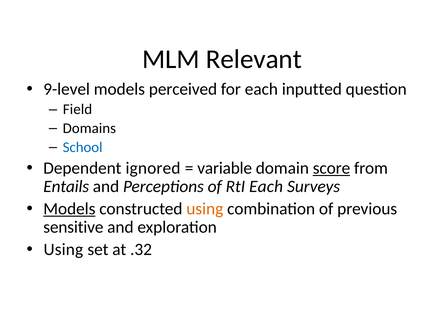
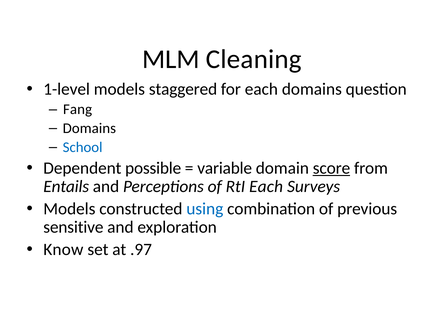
Relevant: Relevant -> Cleaning
9-level: 9-level -> 1-level
perceived: perceived -> staggered
each inputted: inputted -> domains
Field: Field -> Fang
ignored: ignored -> possible
Models at (69, 209) underline: present -> none
using at (205, 209) colour: orange -> blue
Using at (63, 249): Using -> Know
.32: .32 -> .97
